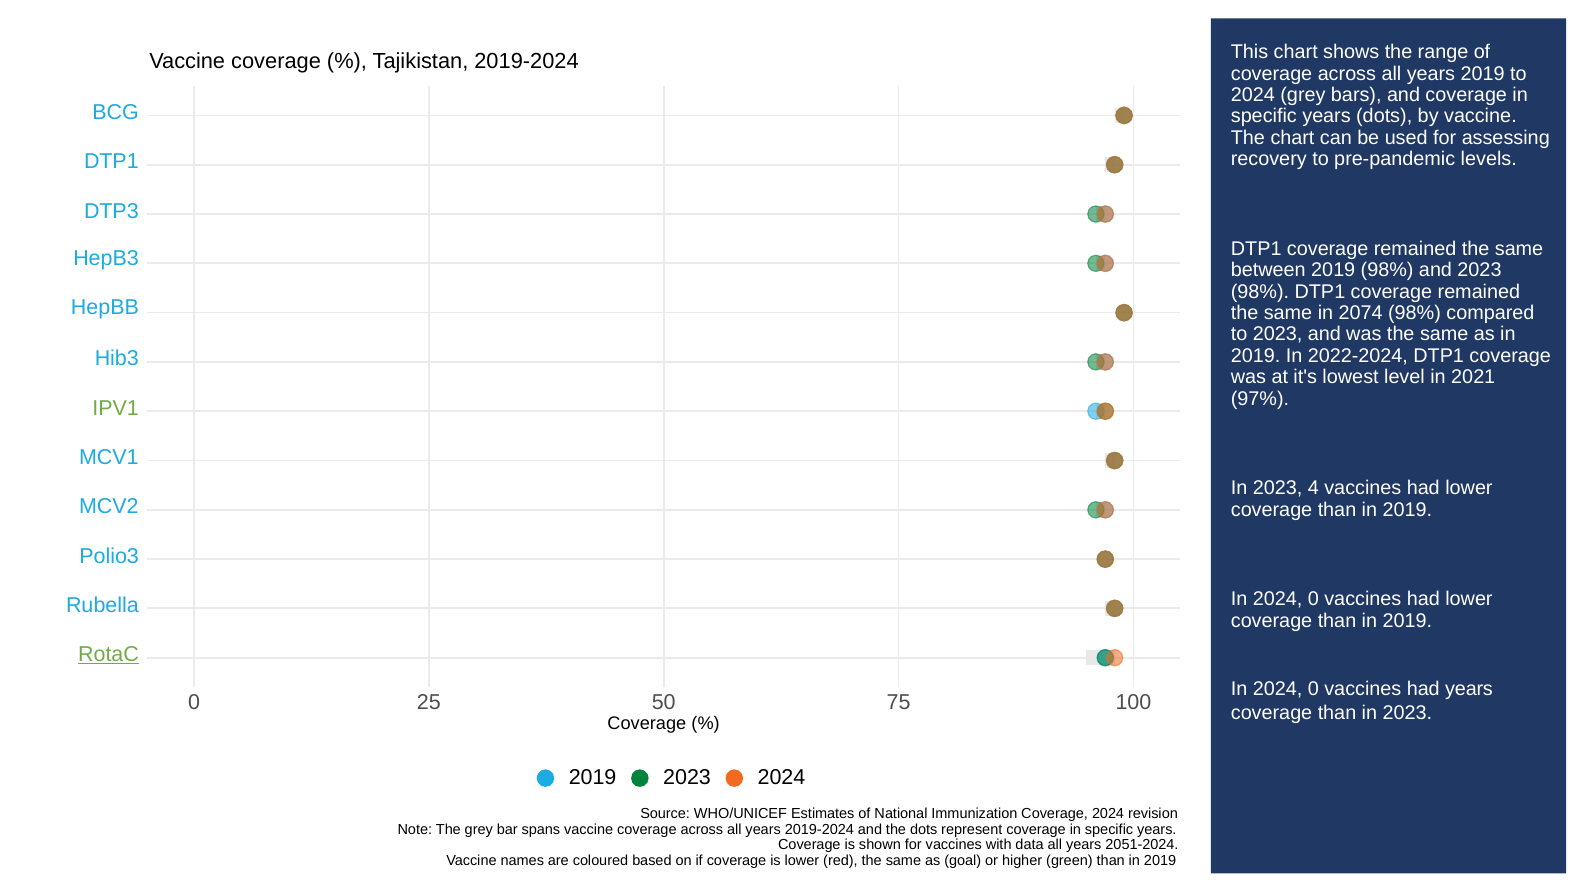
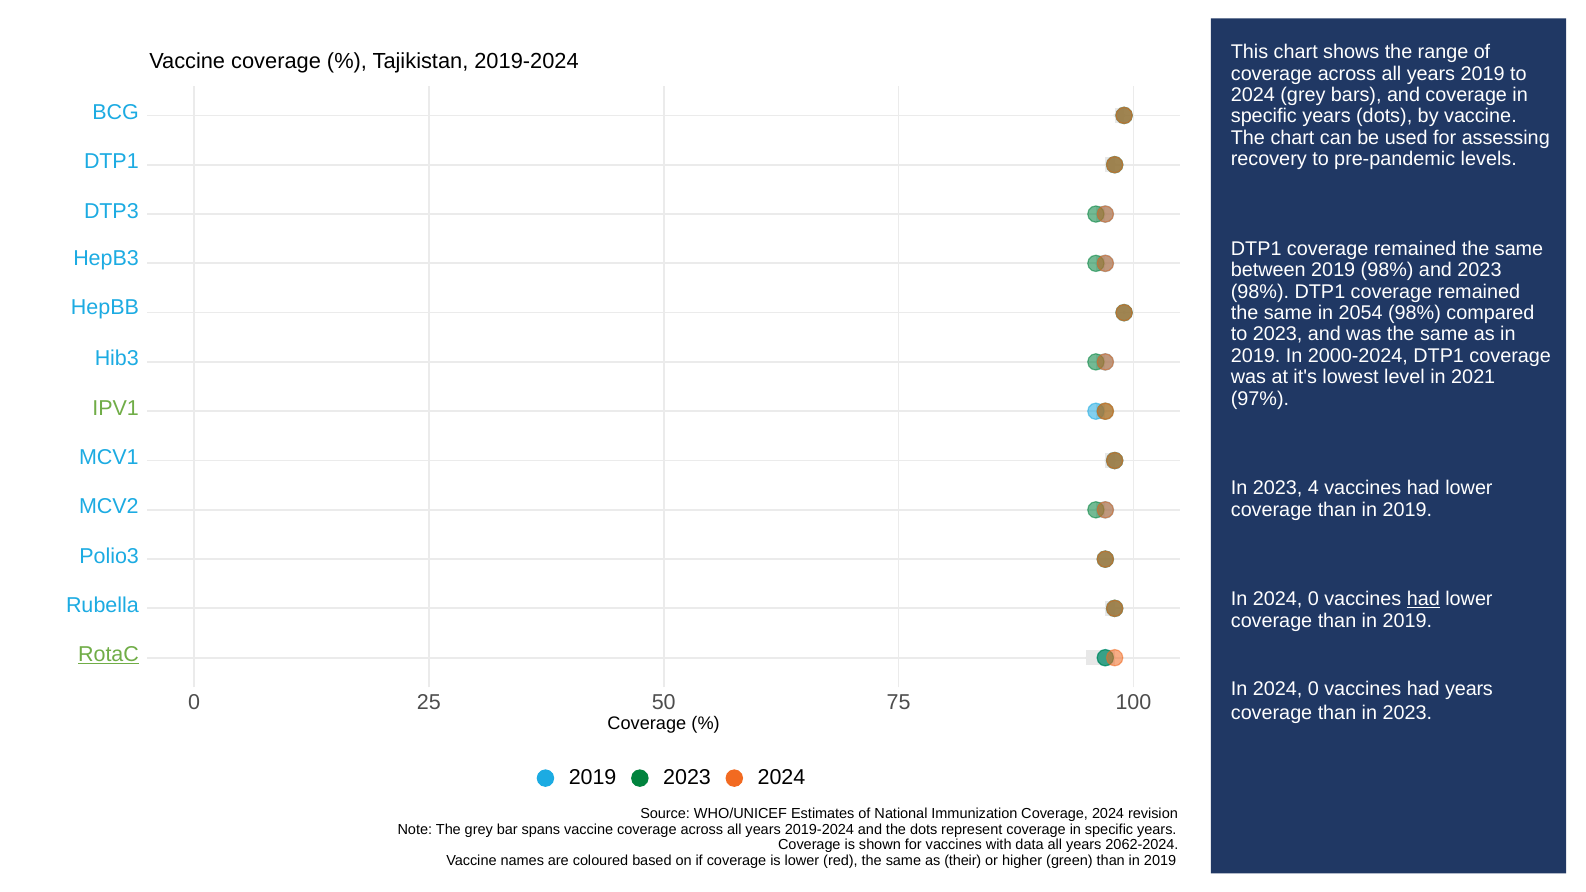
2074: 2074 -> 2054
2022-2024: 2022-2024 -> 2000-2024
had at (1423, 599) underline: none -> present
2051-2024: 2051-2024 -> 2062-2024
goal: goal -> their
